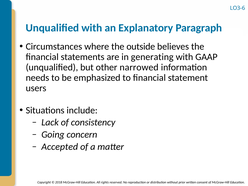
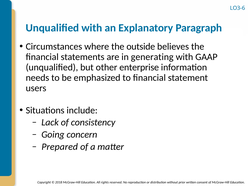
narrowed: narrowed -> enterprise
Accepted: Accepted -> Prepared
